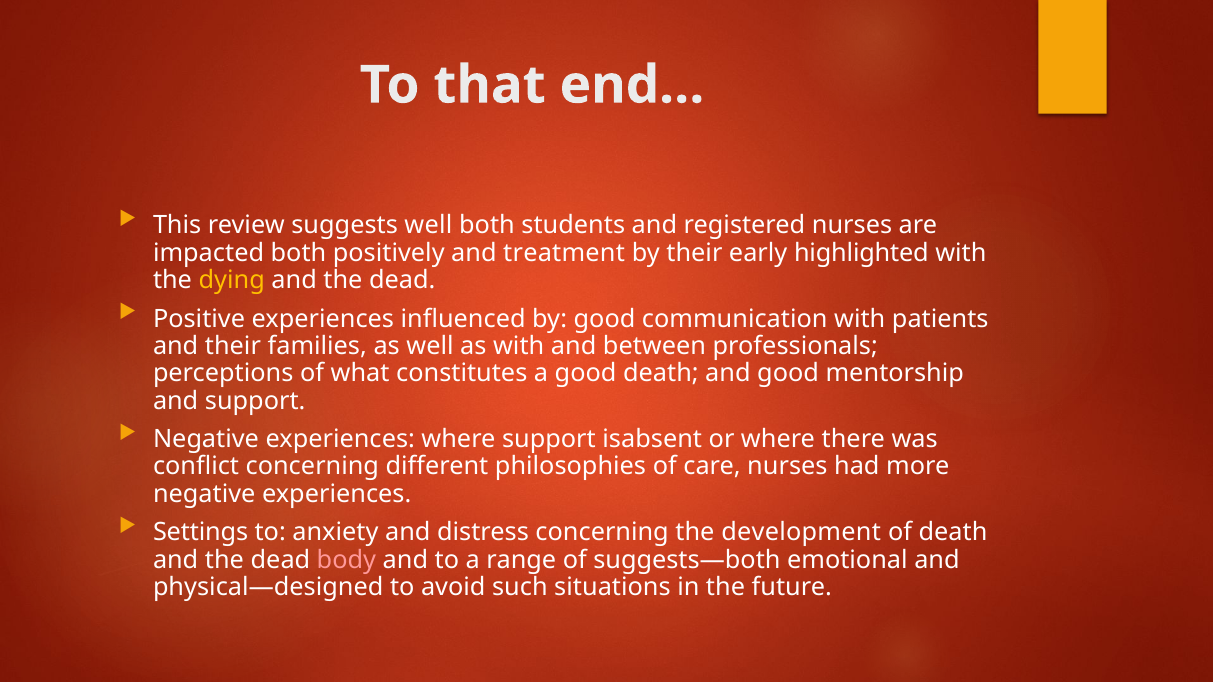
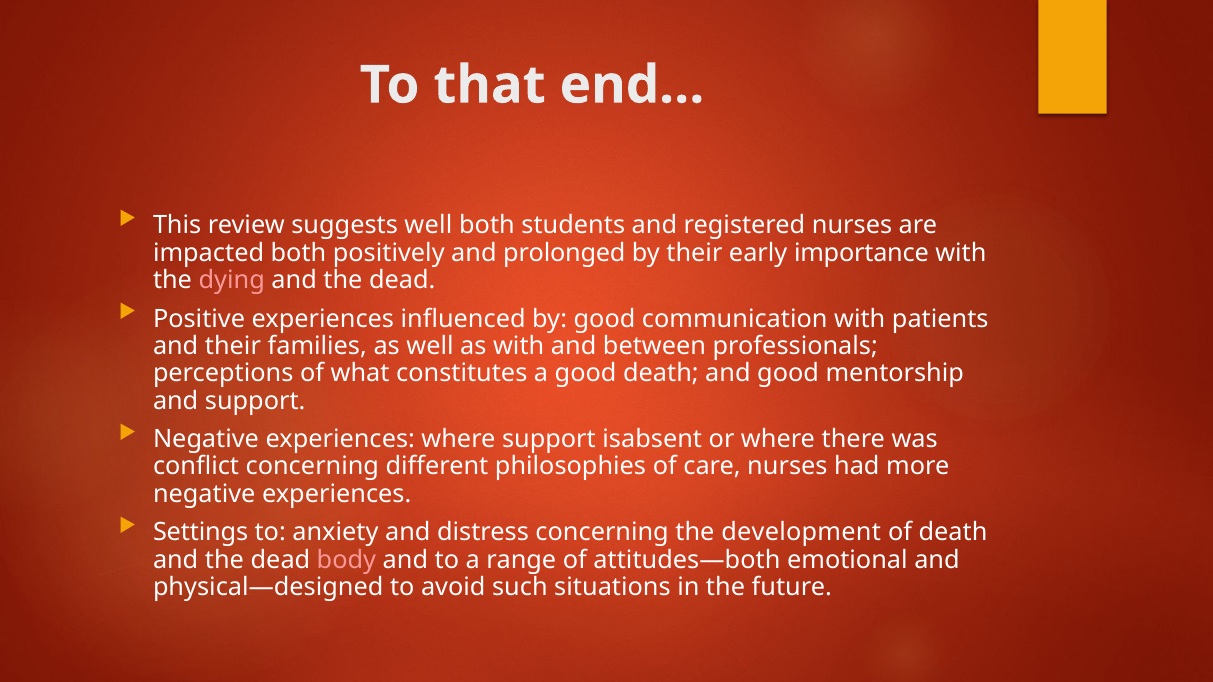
treatment: treatment -> prolonged
highlighted: highlighted -> importance
dying colour: yellow -> pink
suggests—both: suggests—both -> attitudes—both
